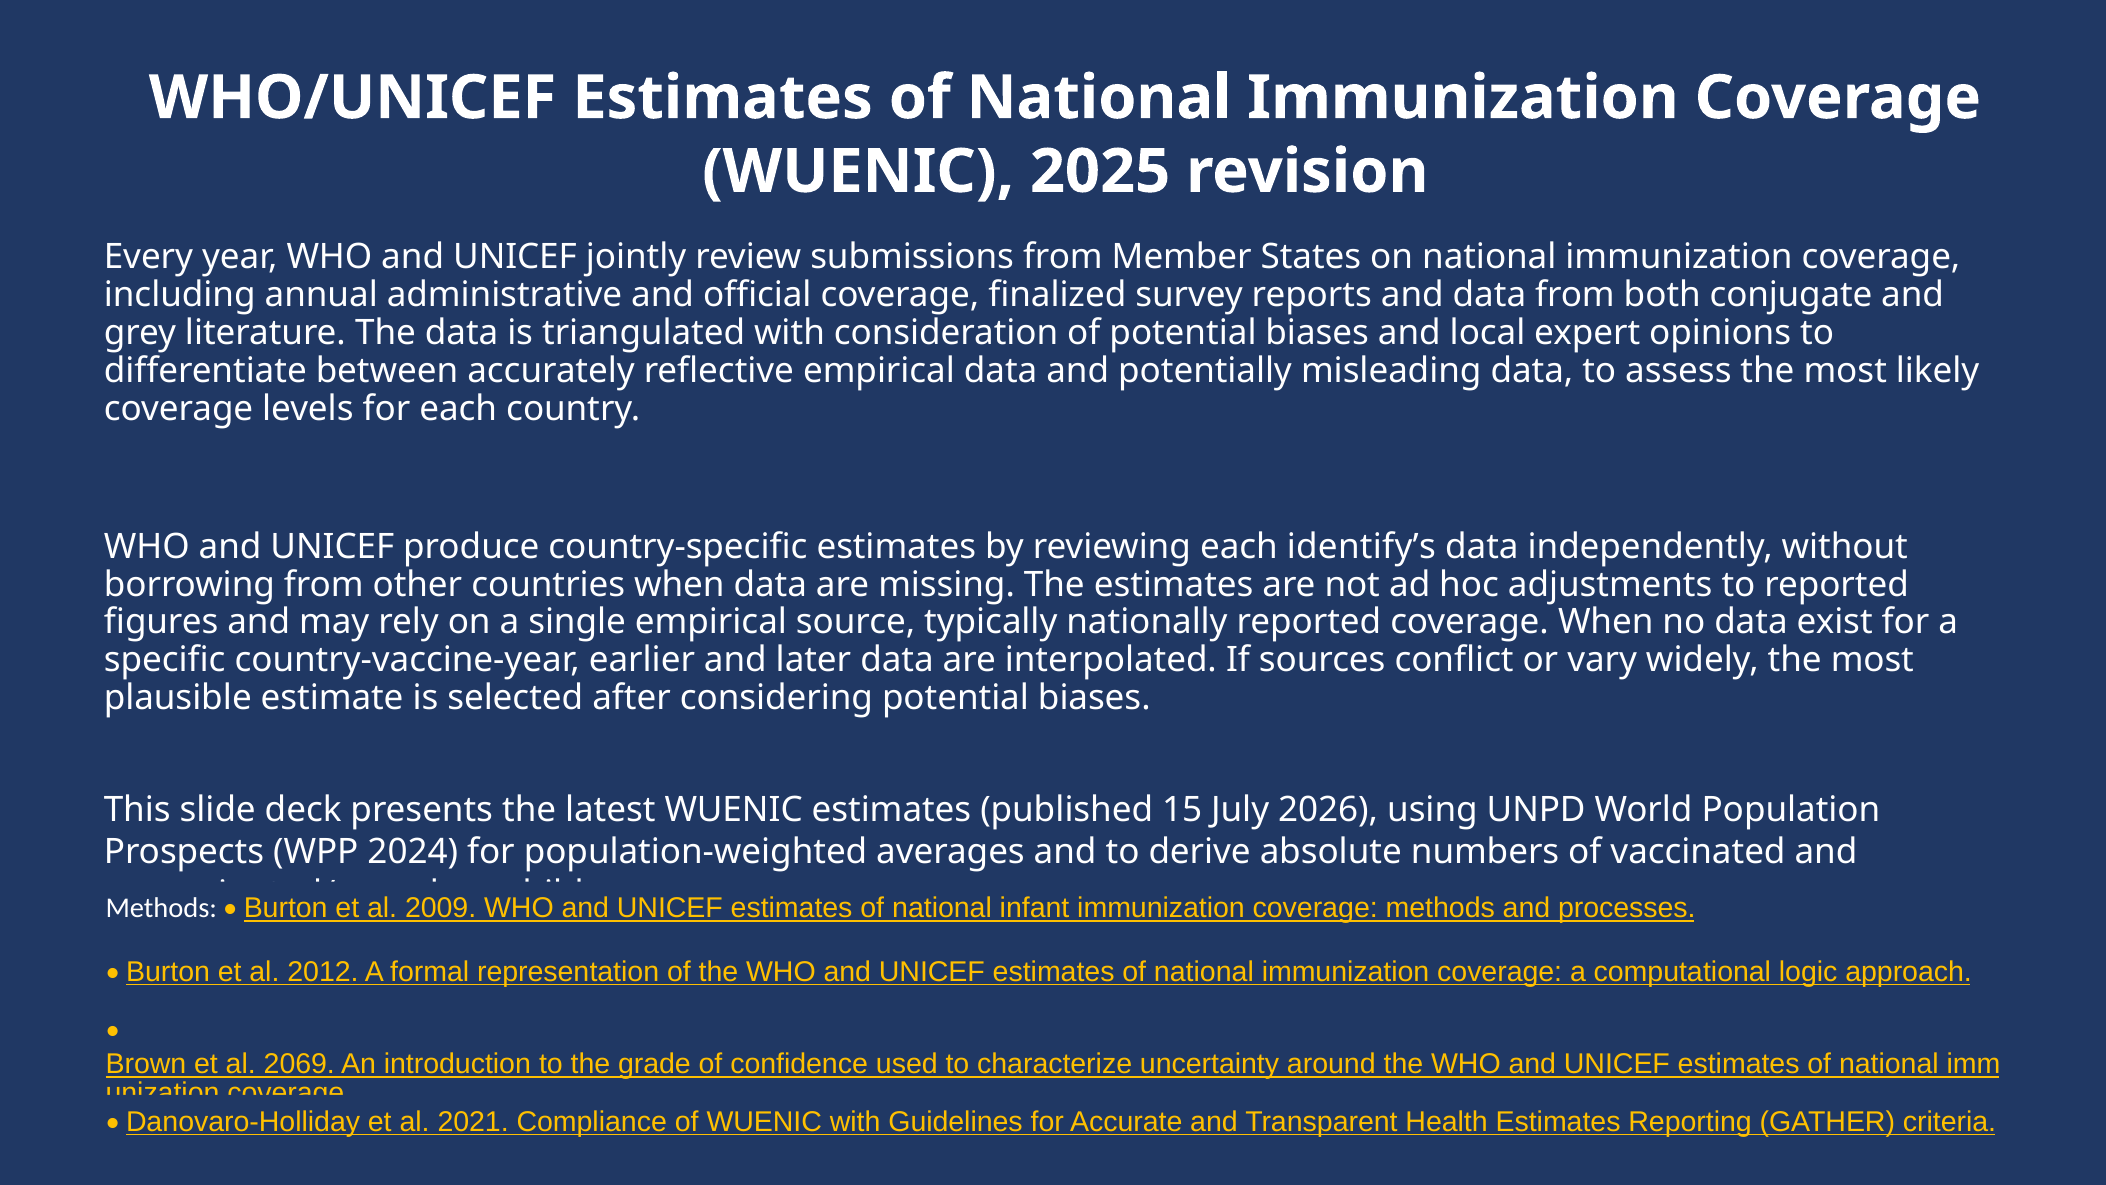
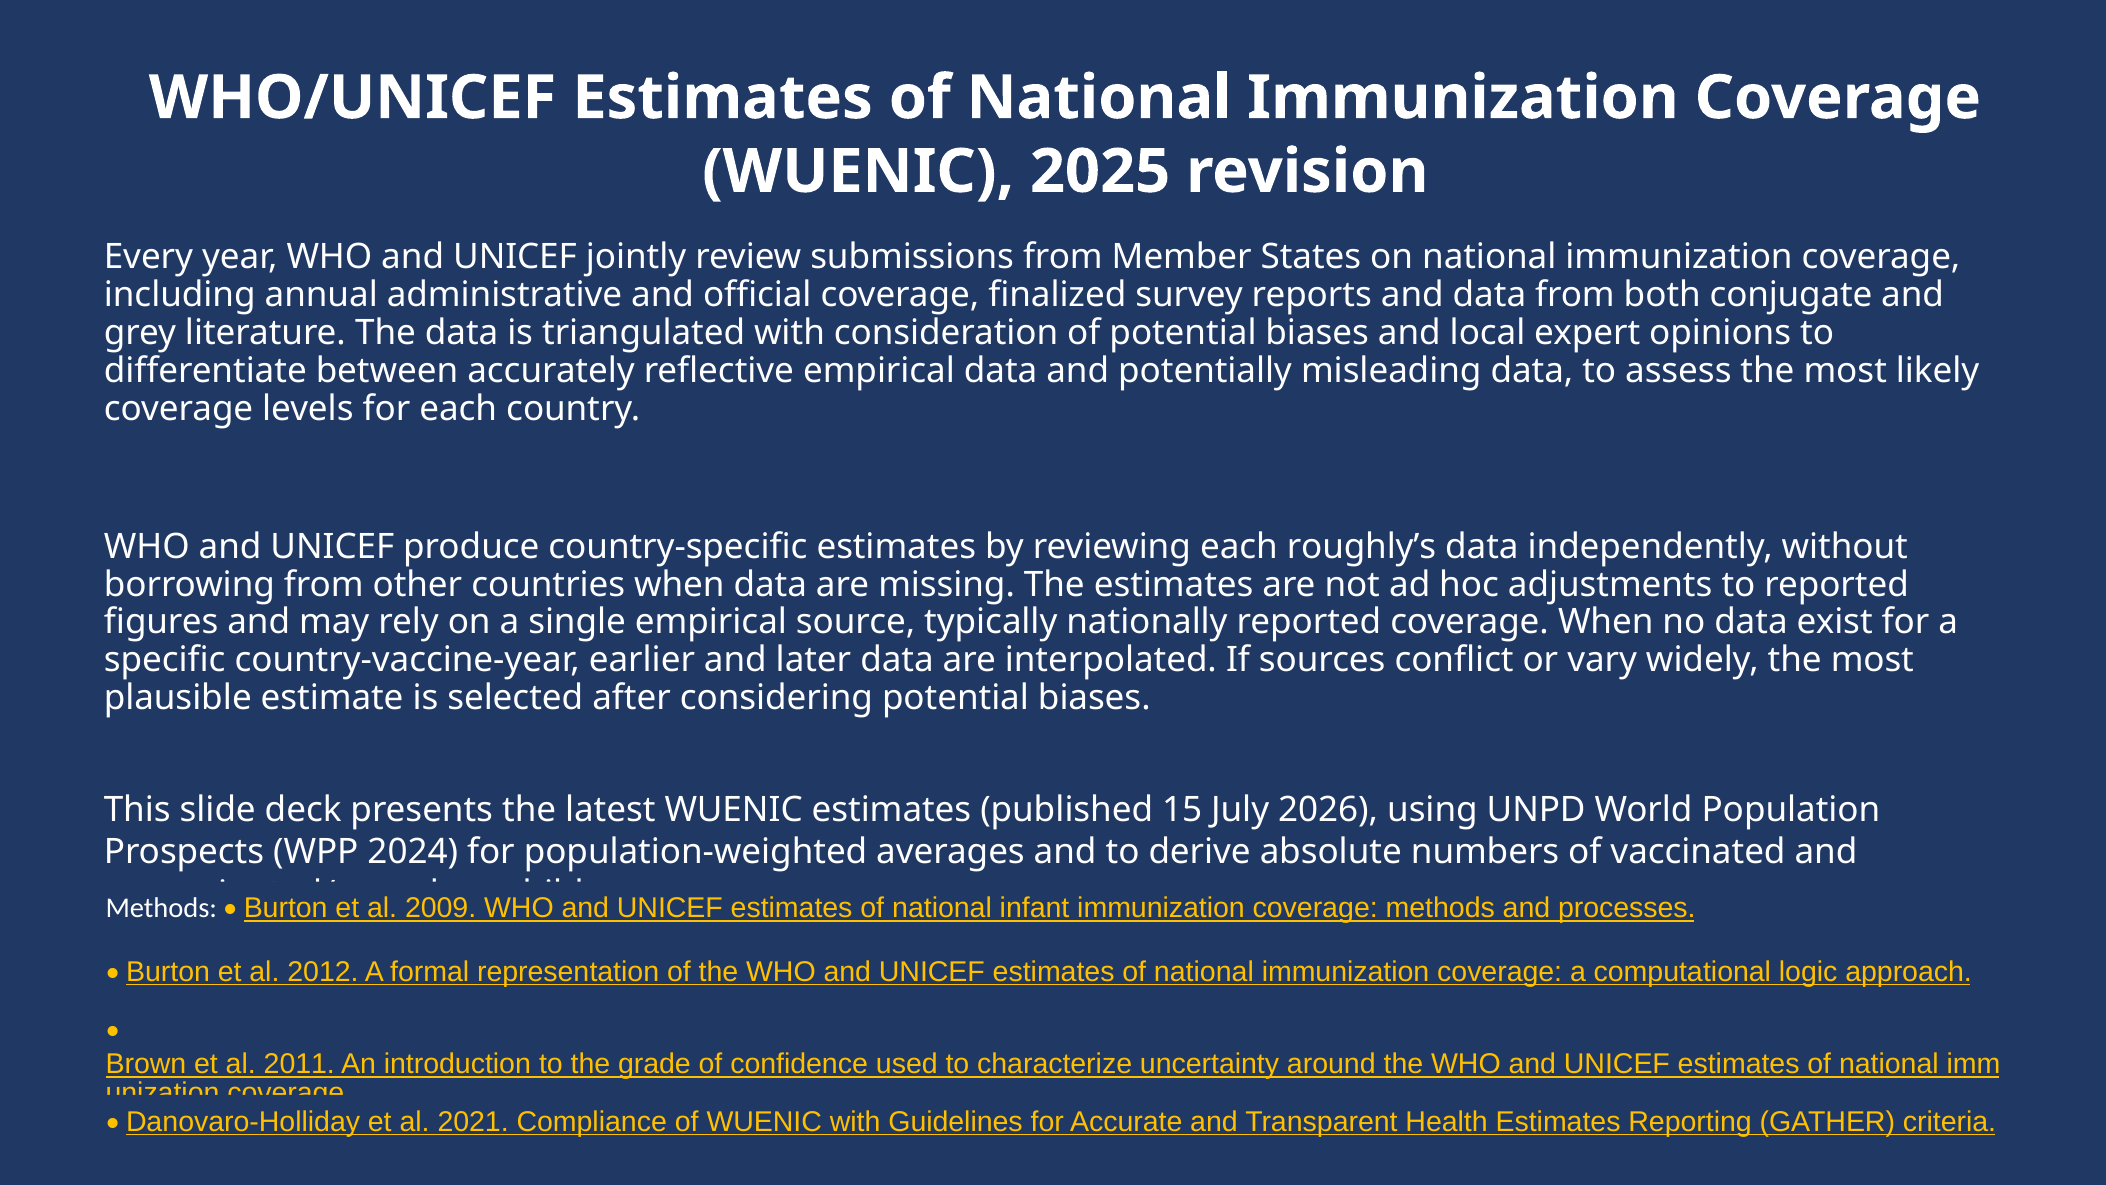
identify’s: identify’s -> roughly’s
2069: 2069 -> 2011
